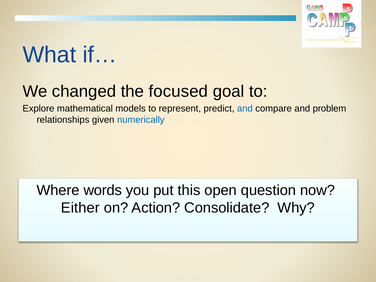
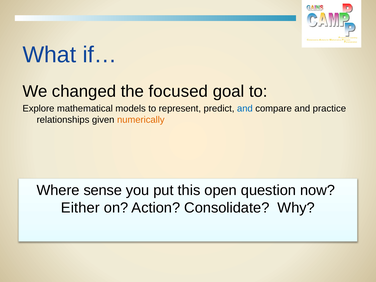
problem: problem -> practice
numerically colour: blue -> orange
words: words -> sense
